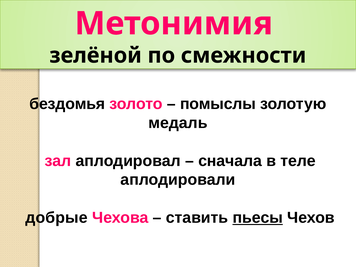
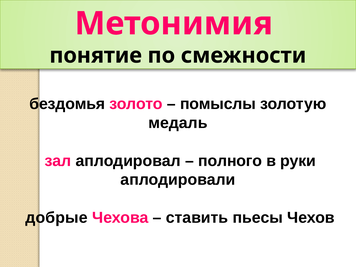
зелёной: зелёной -> понятие
сначала: сначала -> полного
теле: теле -> руки
пьесы underline: present -> none
